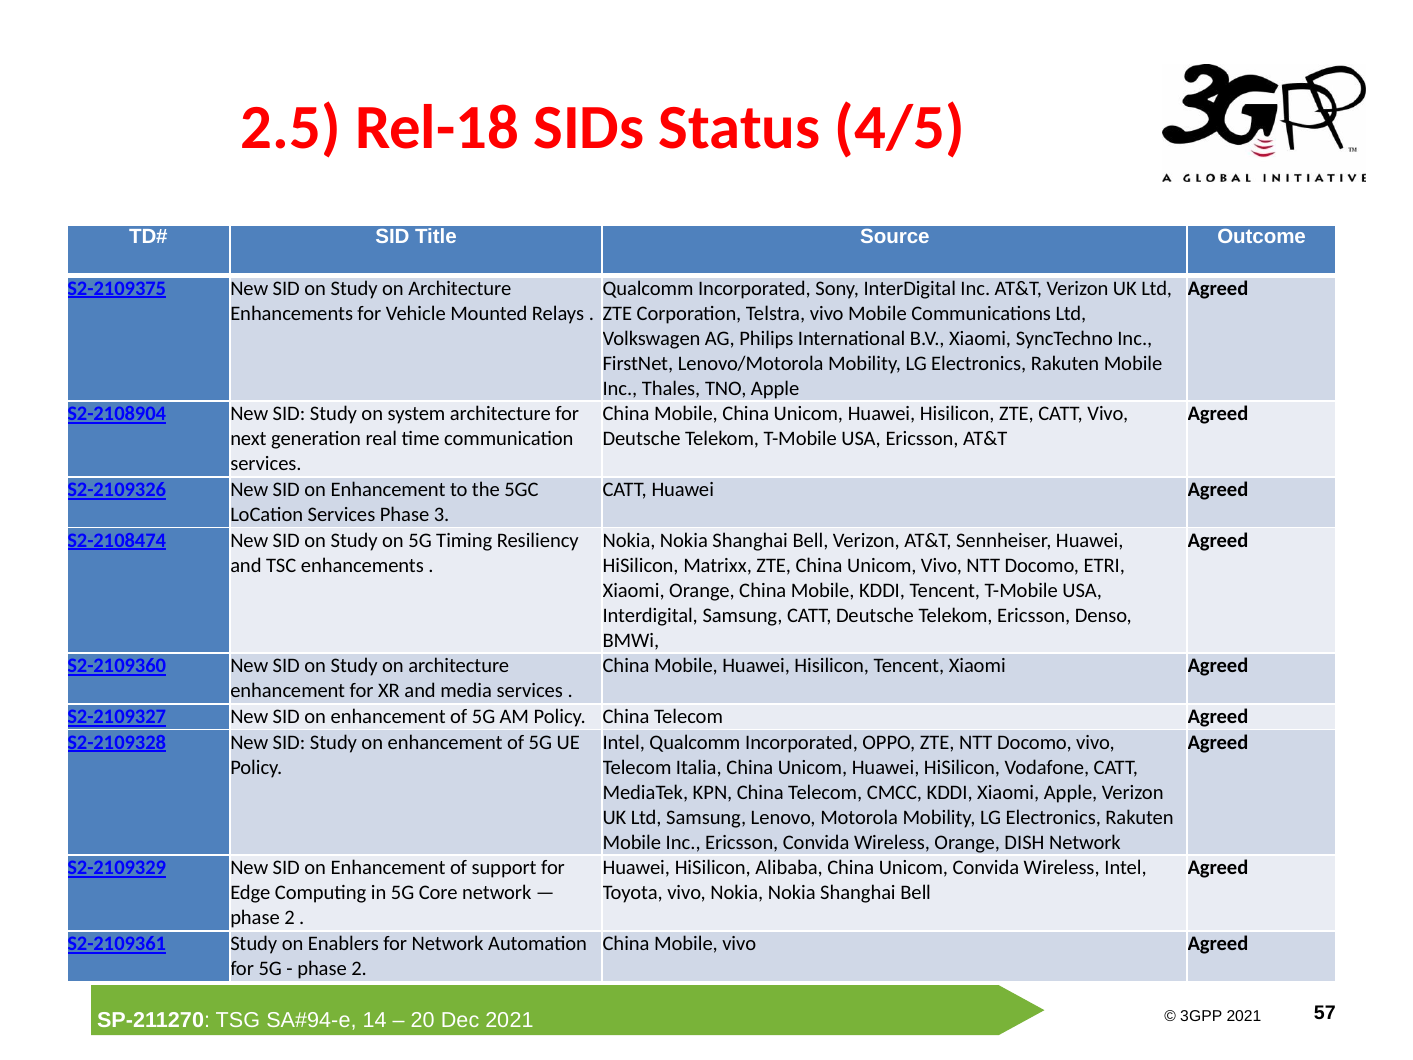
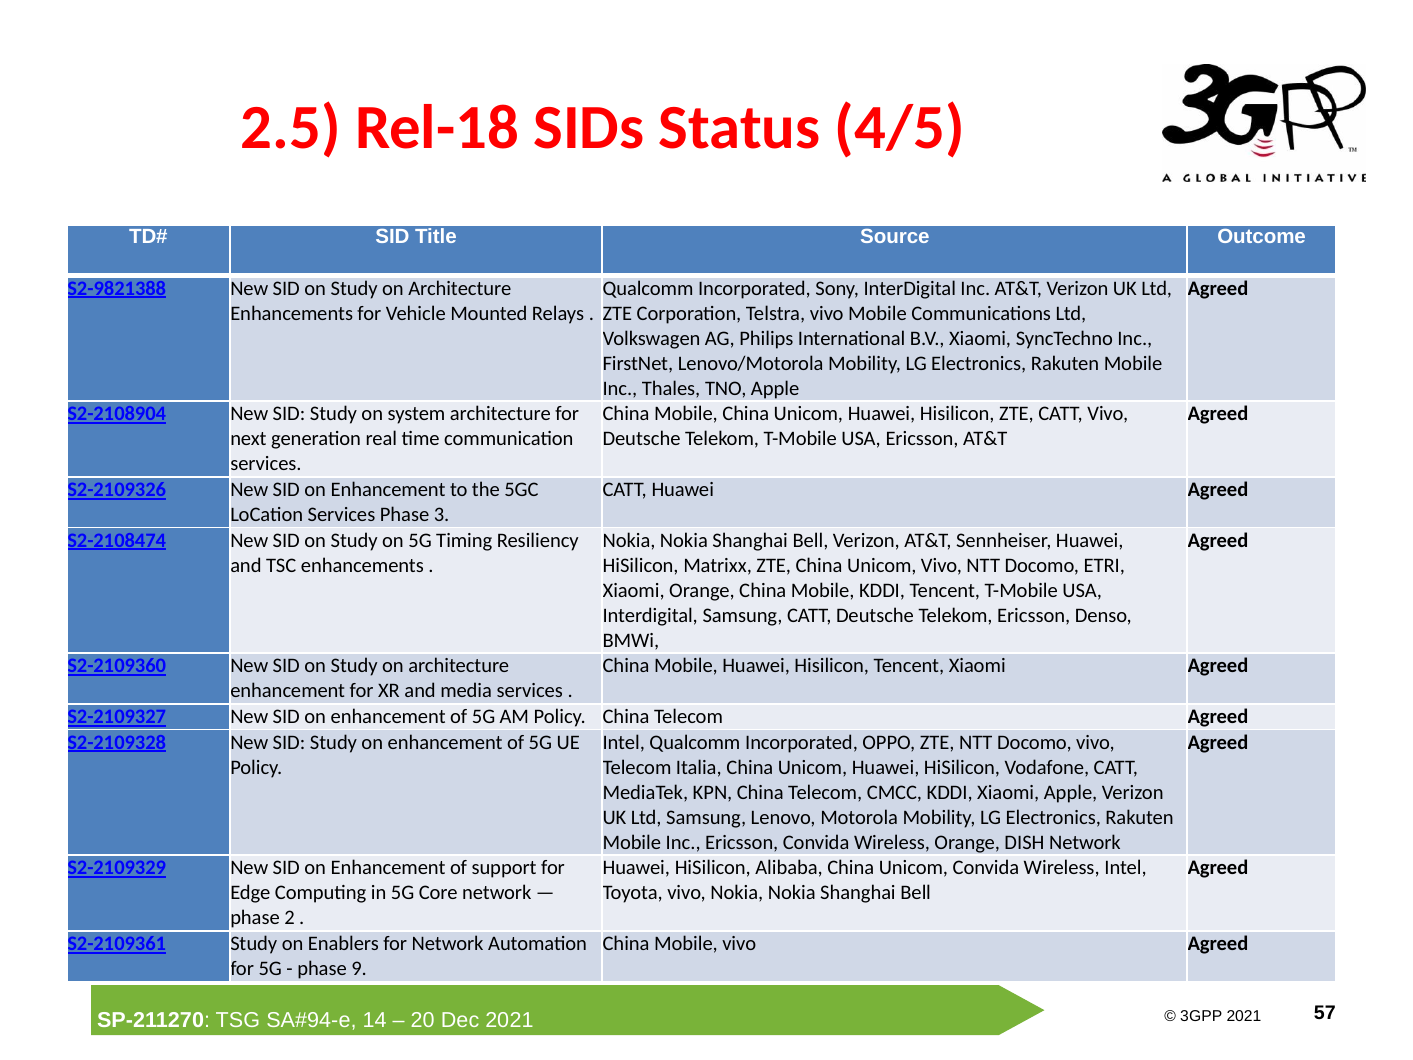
S2-2109375: S2-2109375 -> S2-9821388
2 at (359, 969): 2 -> 9
